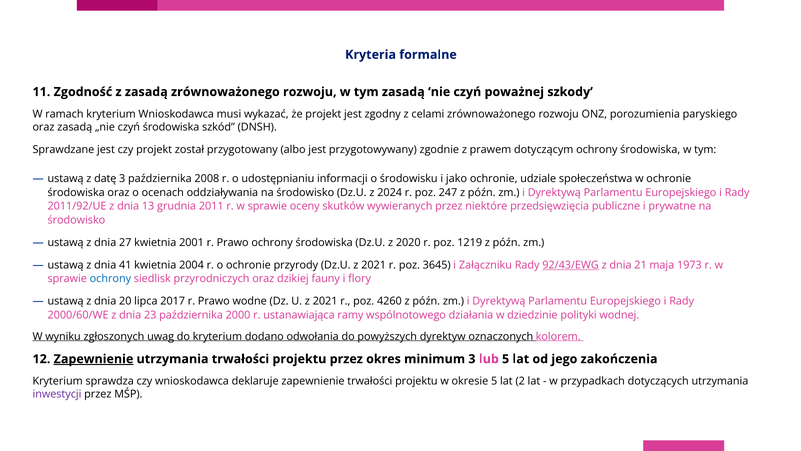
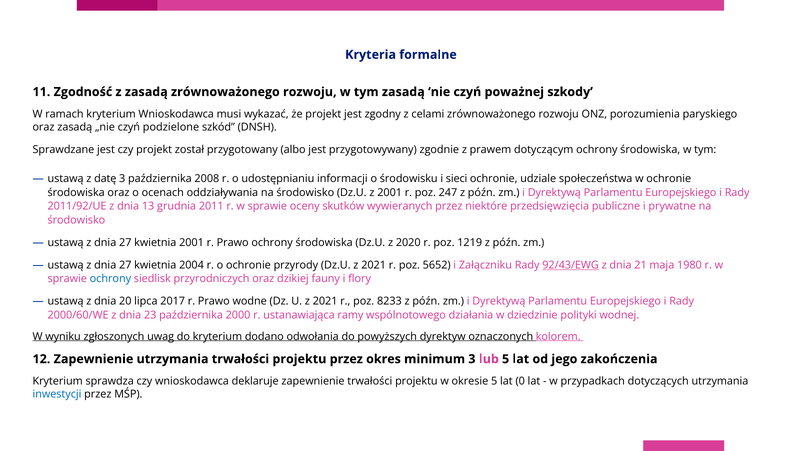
czyń środowiska: środowiska -> podzielone
jako: jako -> sieci
z 2024: 2024 -> 2001
41 at (125, 265): 41 -> 27
3645: 3645 -> 5652
1973: 1973 -> 1980
4260: 4260 -> 8233
Zapewnienie at (94, 359) underline: present -> none
2: 2 -> 0
inwestycji colour: purple -> blue
